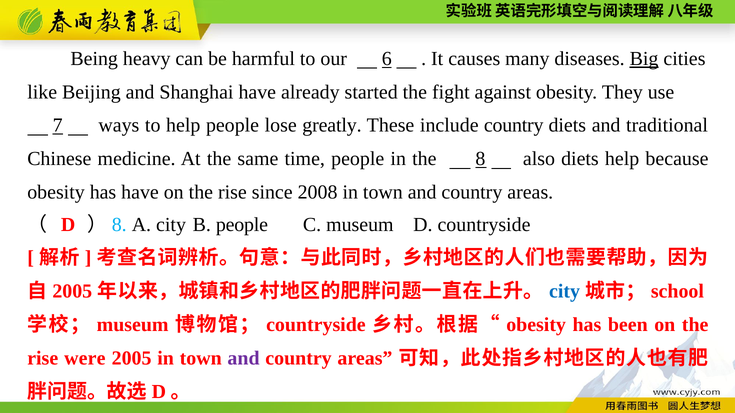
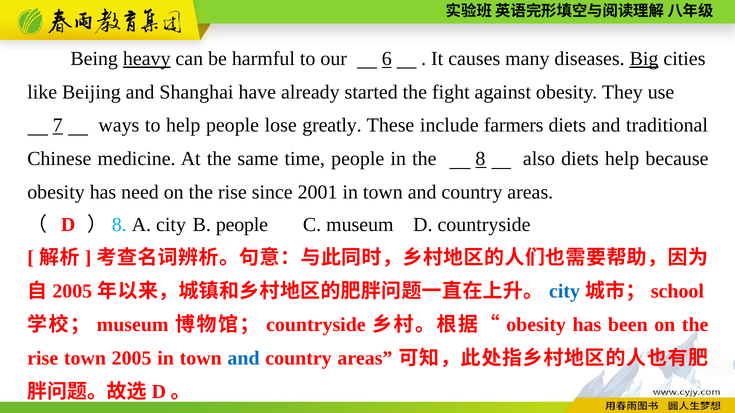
heavy underline: none -> present
include country: country -> farmers
has have: have -> need
2008: 2008 -> 2001
rise were: were -> town
and at (244, 359) colour: purple -> blue
